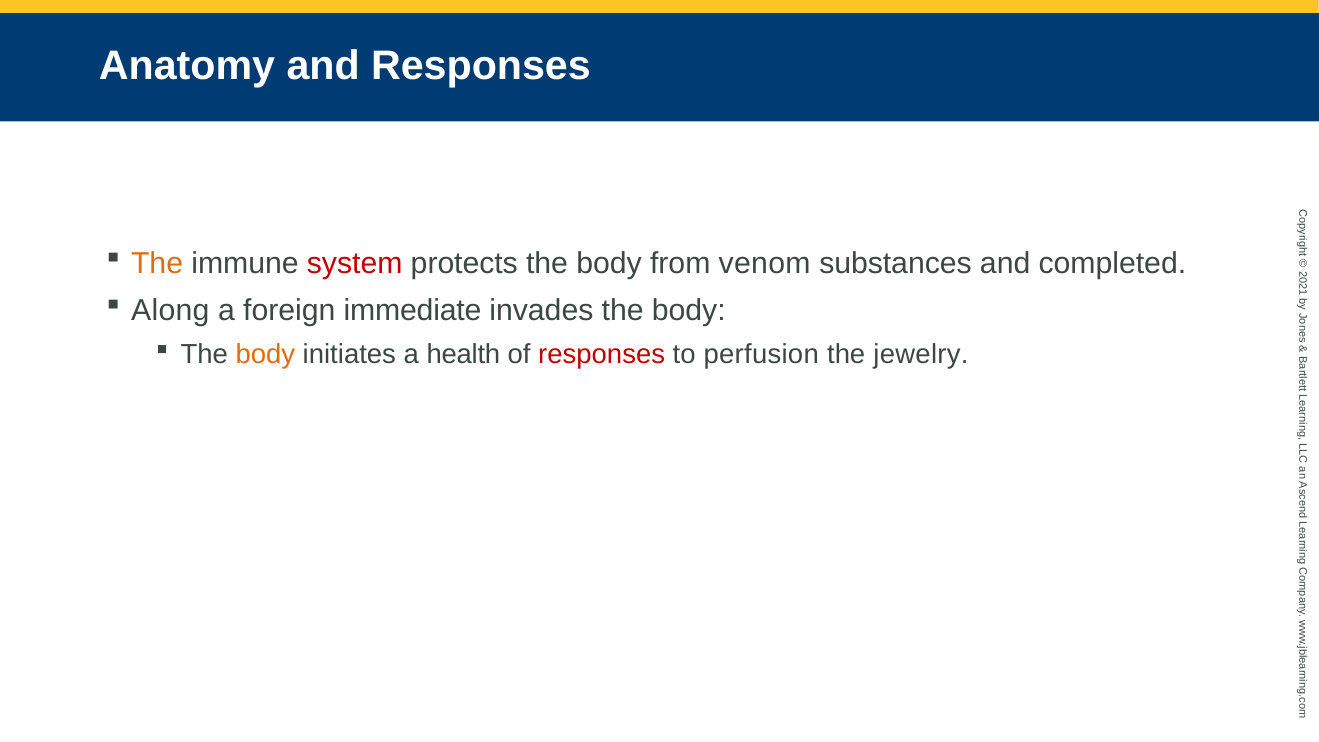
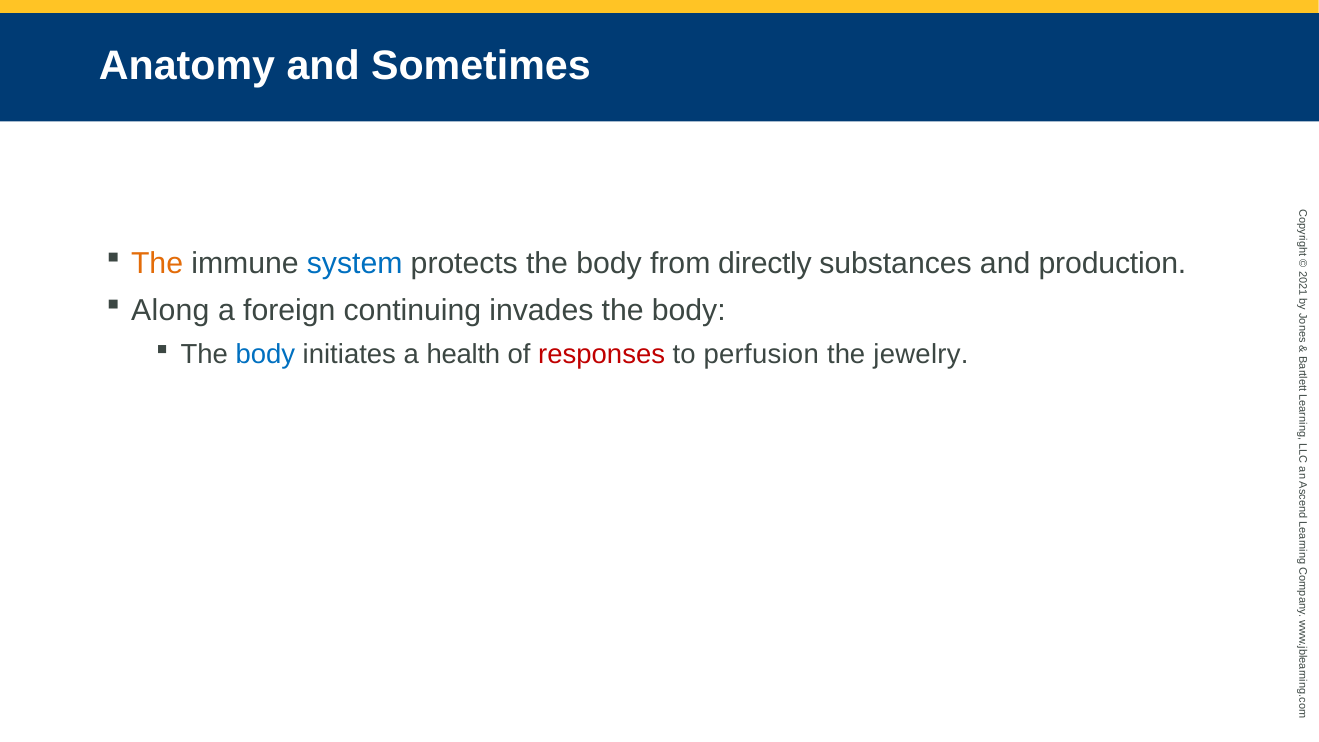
and Responses: Responses -> Sometimes
system colour: red -> blue
venom: venom -> directly
completed: completed -> production
immediate: immediate -> continuing
body at (265, 354) colour: orange -> blue
